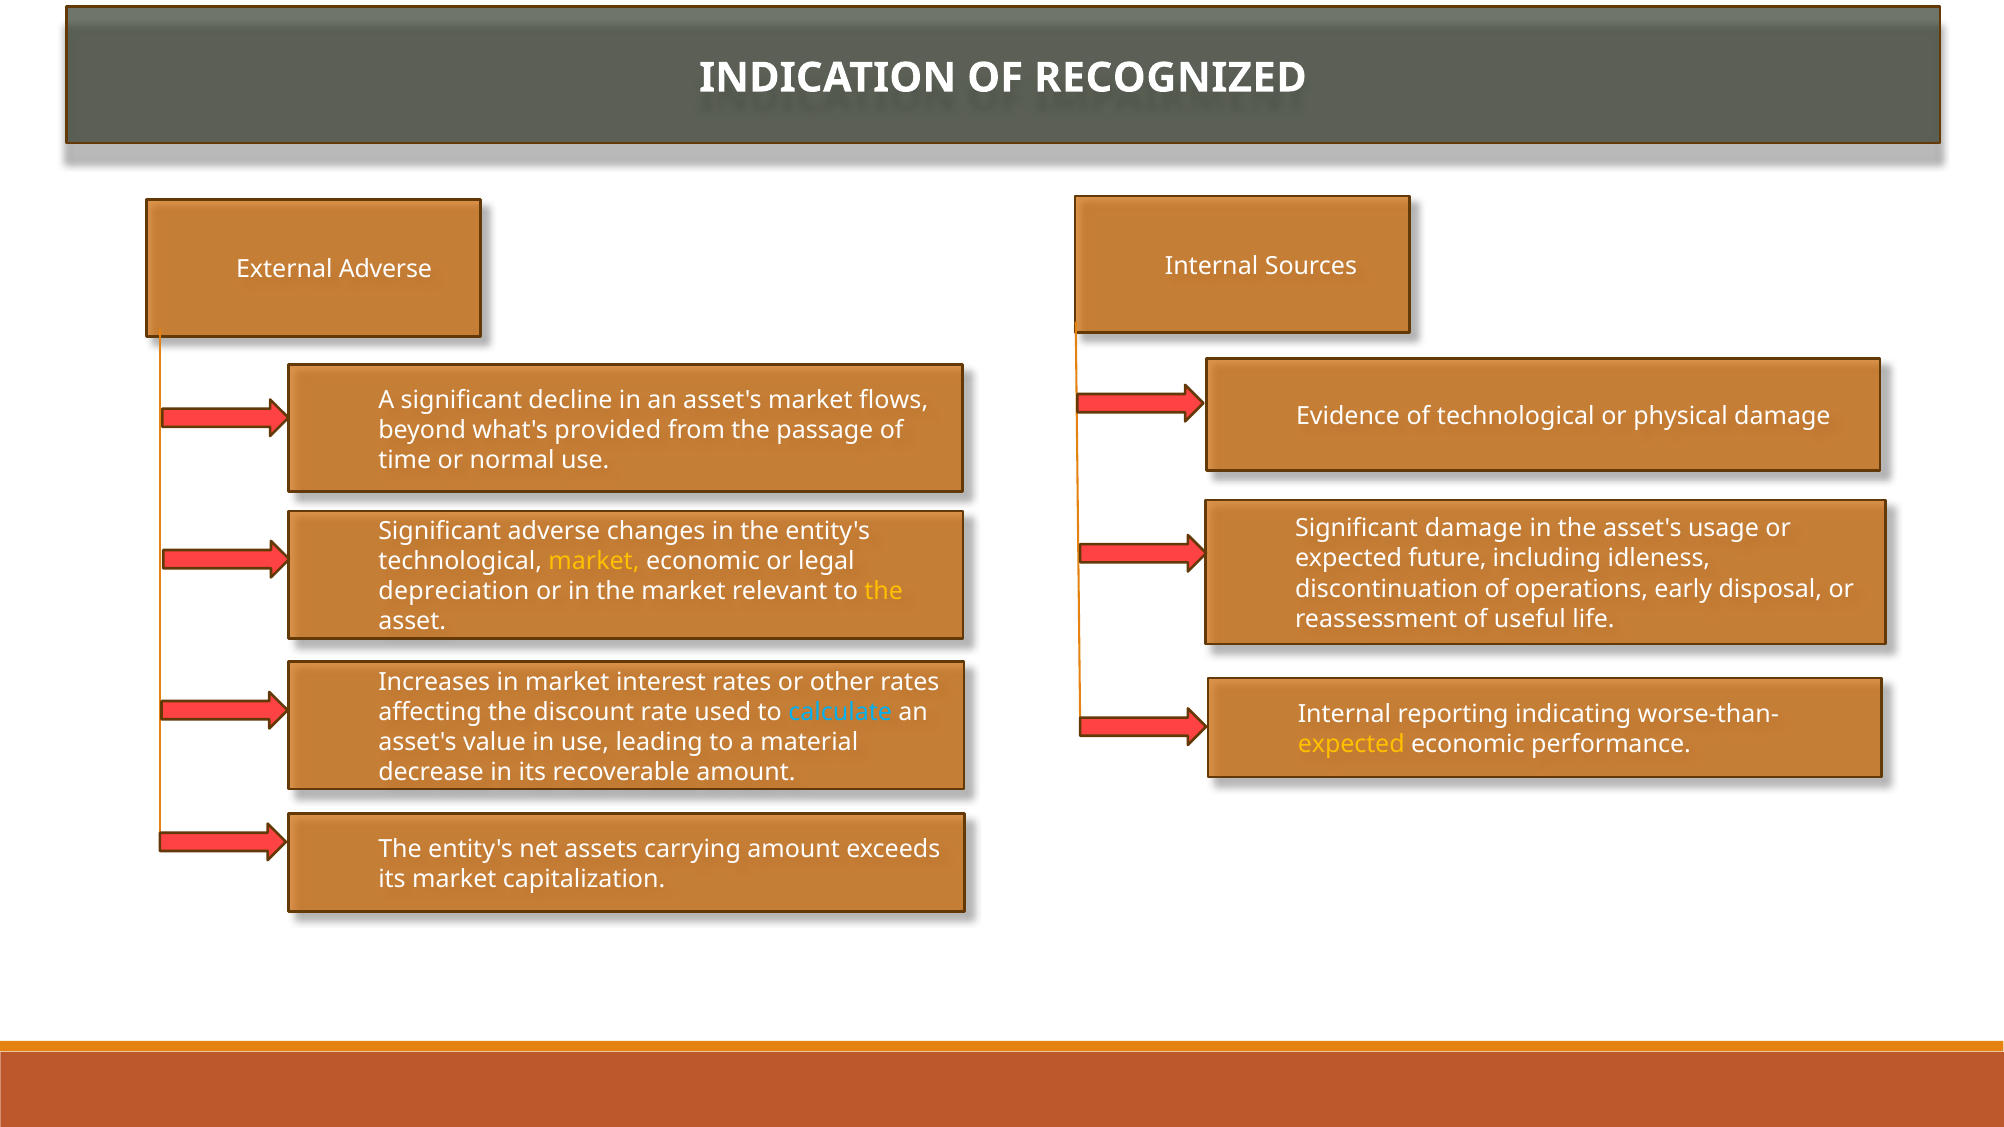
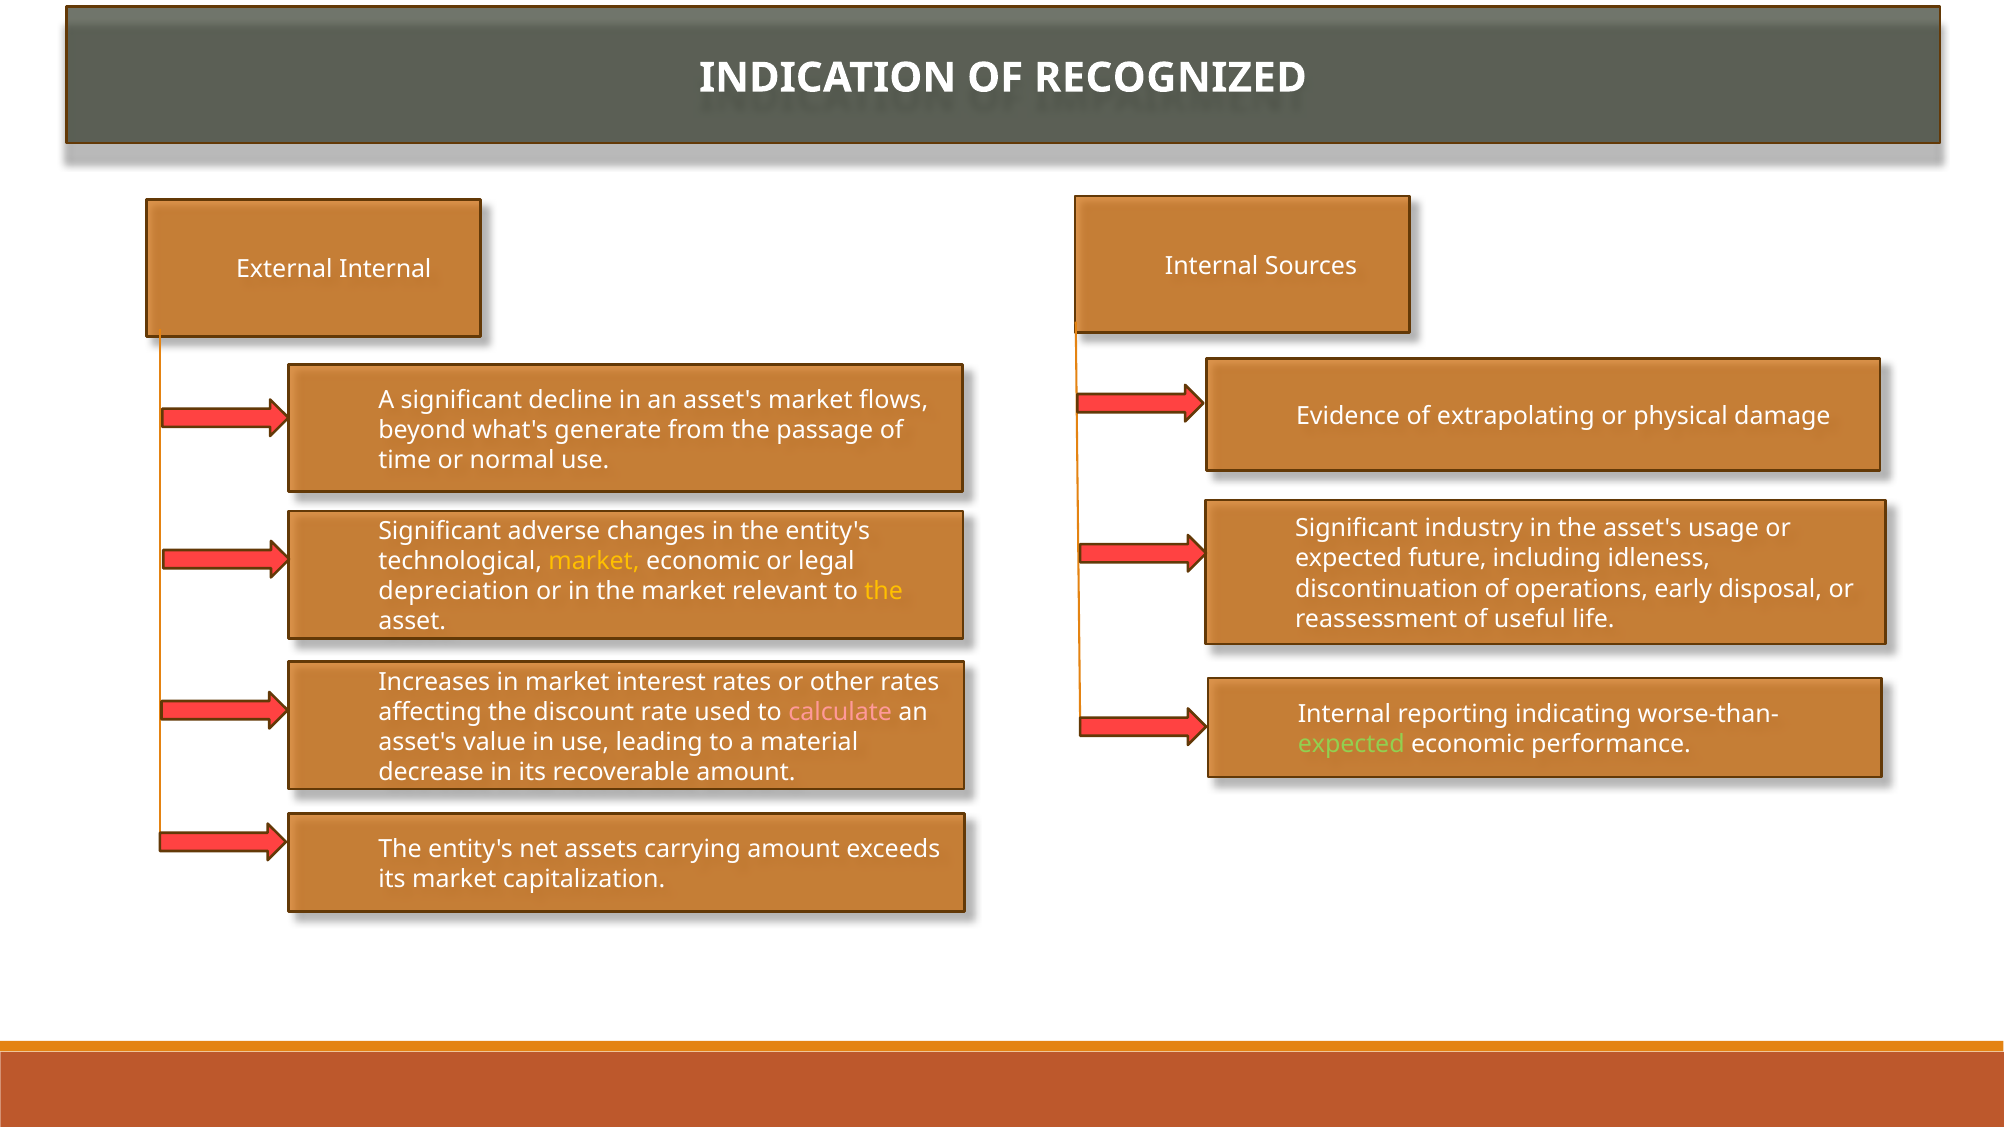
External Adverse: Adverse -> Internal
of technological: technological -> extrapolating
provided: provided -> generate
Significant damage: damage -> industry
calculate colour: light blue -> pink
expected at (1351, 744) colour: yellow -> light green
